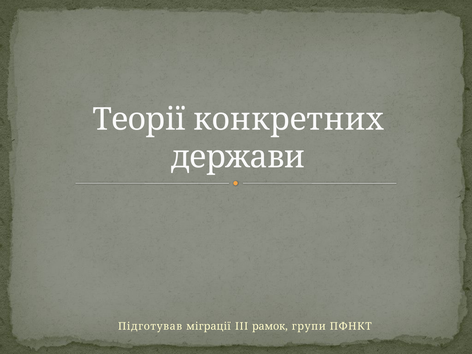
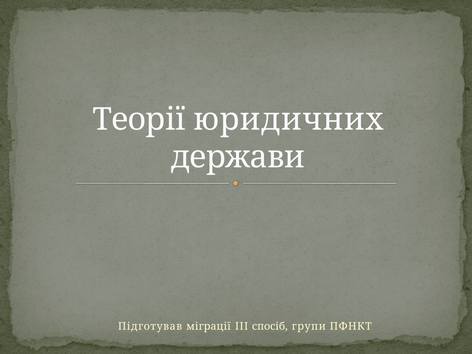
конкретних: конкретних -> юридичних
рамок: рамок -> спосіб
